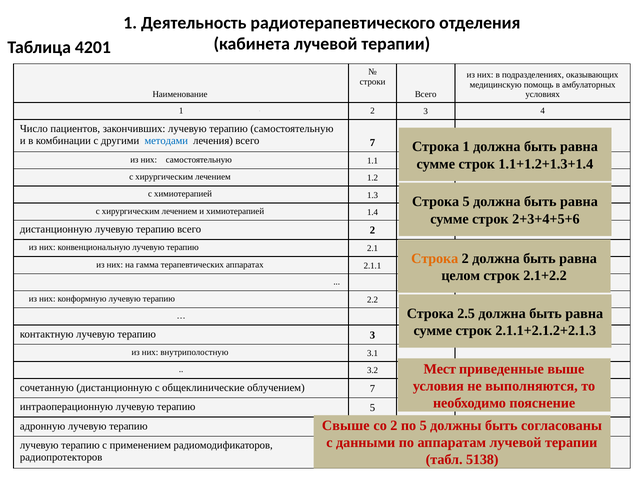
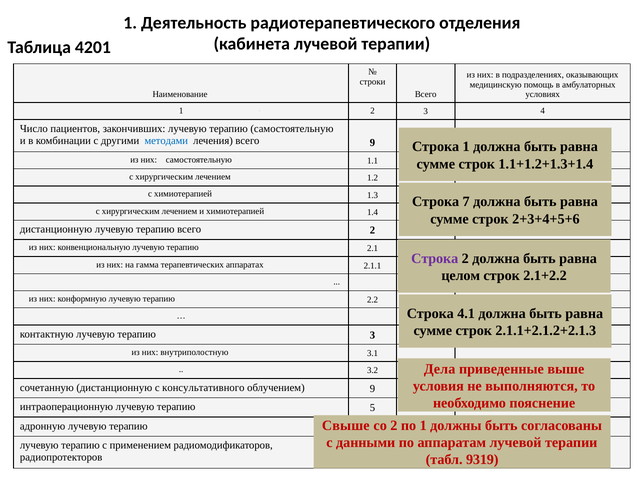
всего 7: 7 -> 9
Строка 5: 5 -> 7
Строка at (435, 258) colour: orange -> purple
2.5: 2.5 -> 4.1
Мест: Мест -> Дела
общеклинические: общеклинические -> консультативного
облучением 7: 7 -> 9
по 5: 5 -> 1
5138: 5138 -> 9319
